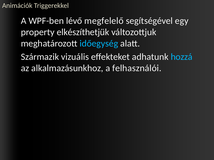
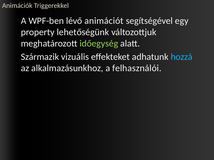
megfelelő: megfelelő -> animációt
elkészíthetjük: elkészíthetjük -> lehetőségünk
időegység colour: light blue -> light green
